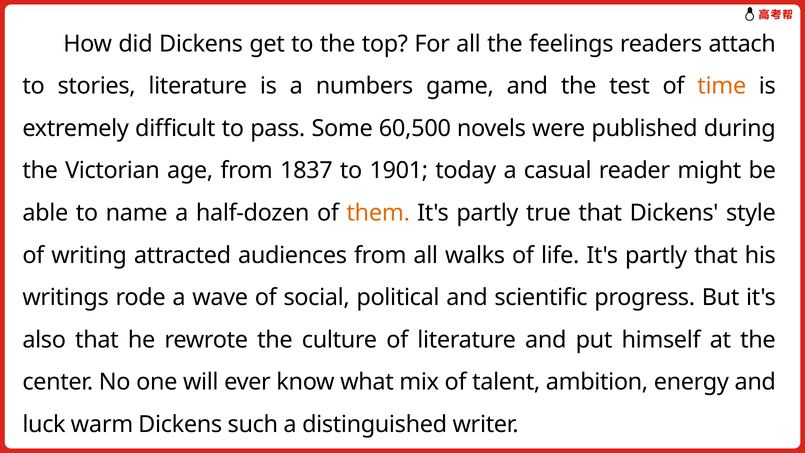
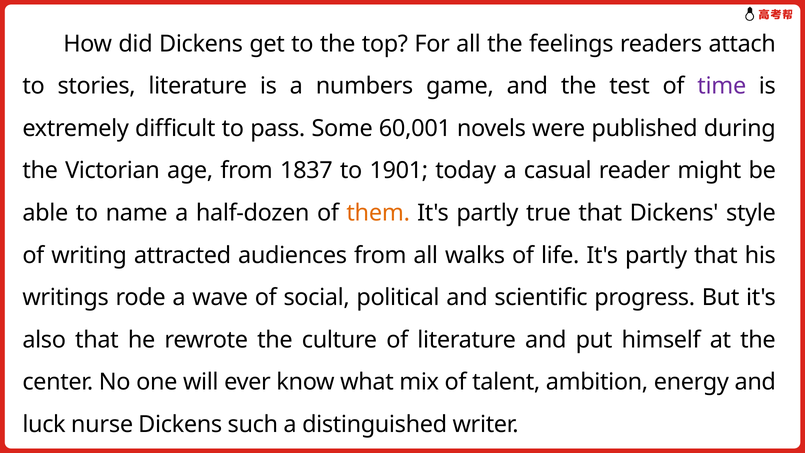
time colour: orange -> purple
60,500: 60,500 -> 60,001
warm: warm -> nurse
